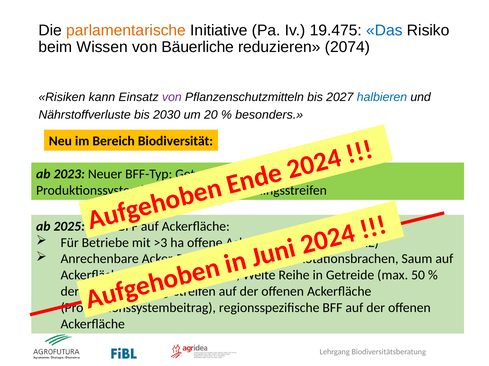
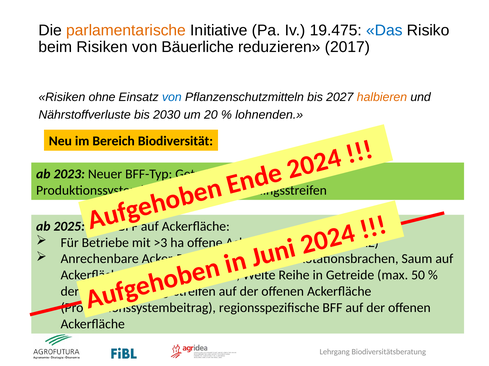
beim Wissen: Wissen -> Risiken
2074: 2074 -> 2017
kann: kann -> ohne
von at (172, 97) colour: purple -> blue
halbieren colour: blue -> orange
besonders: besonders -> lohnenden
